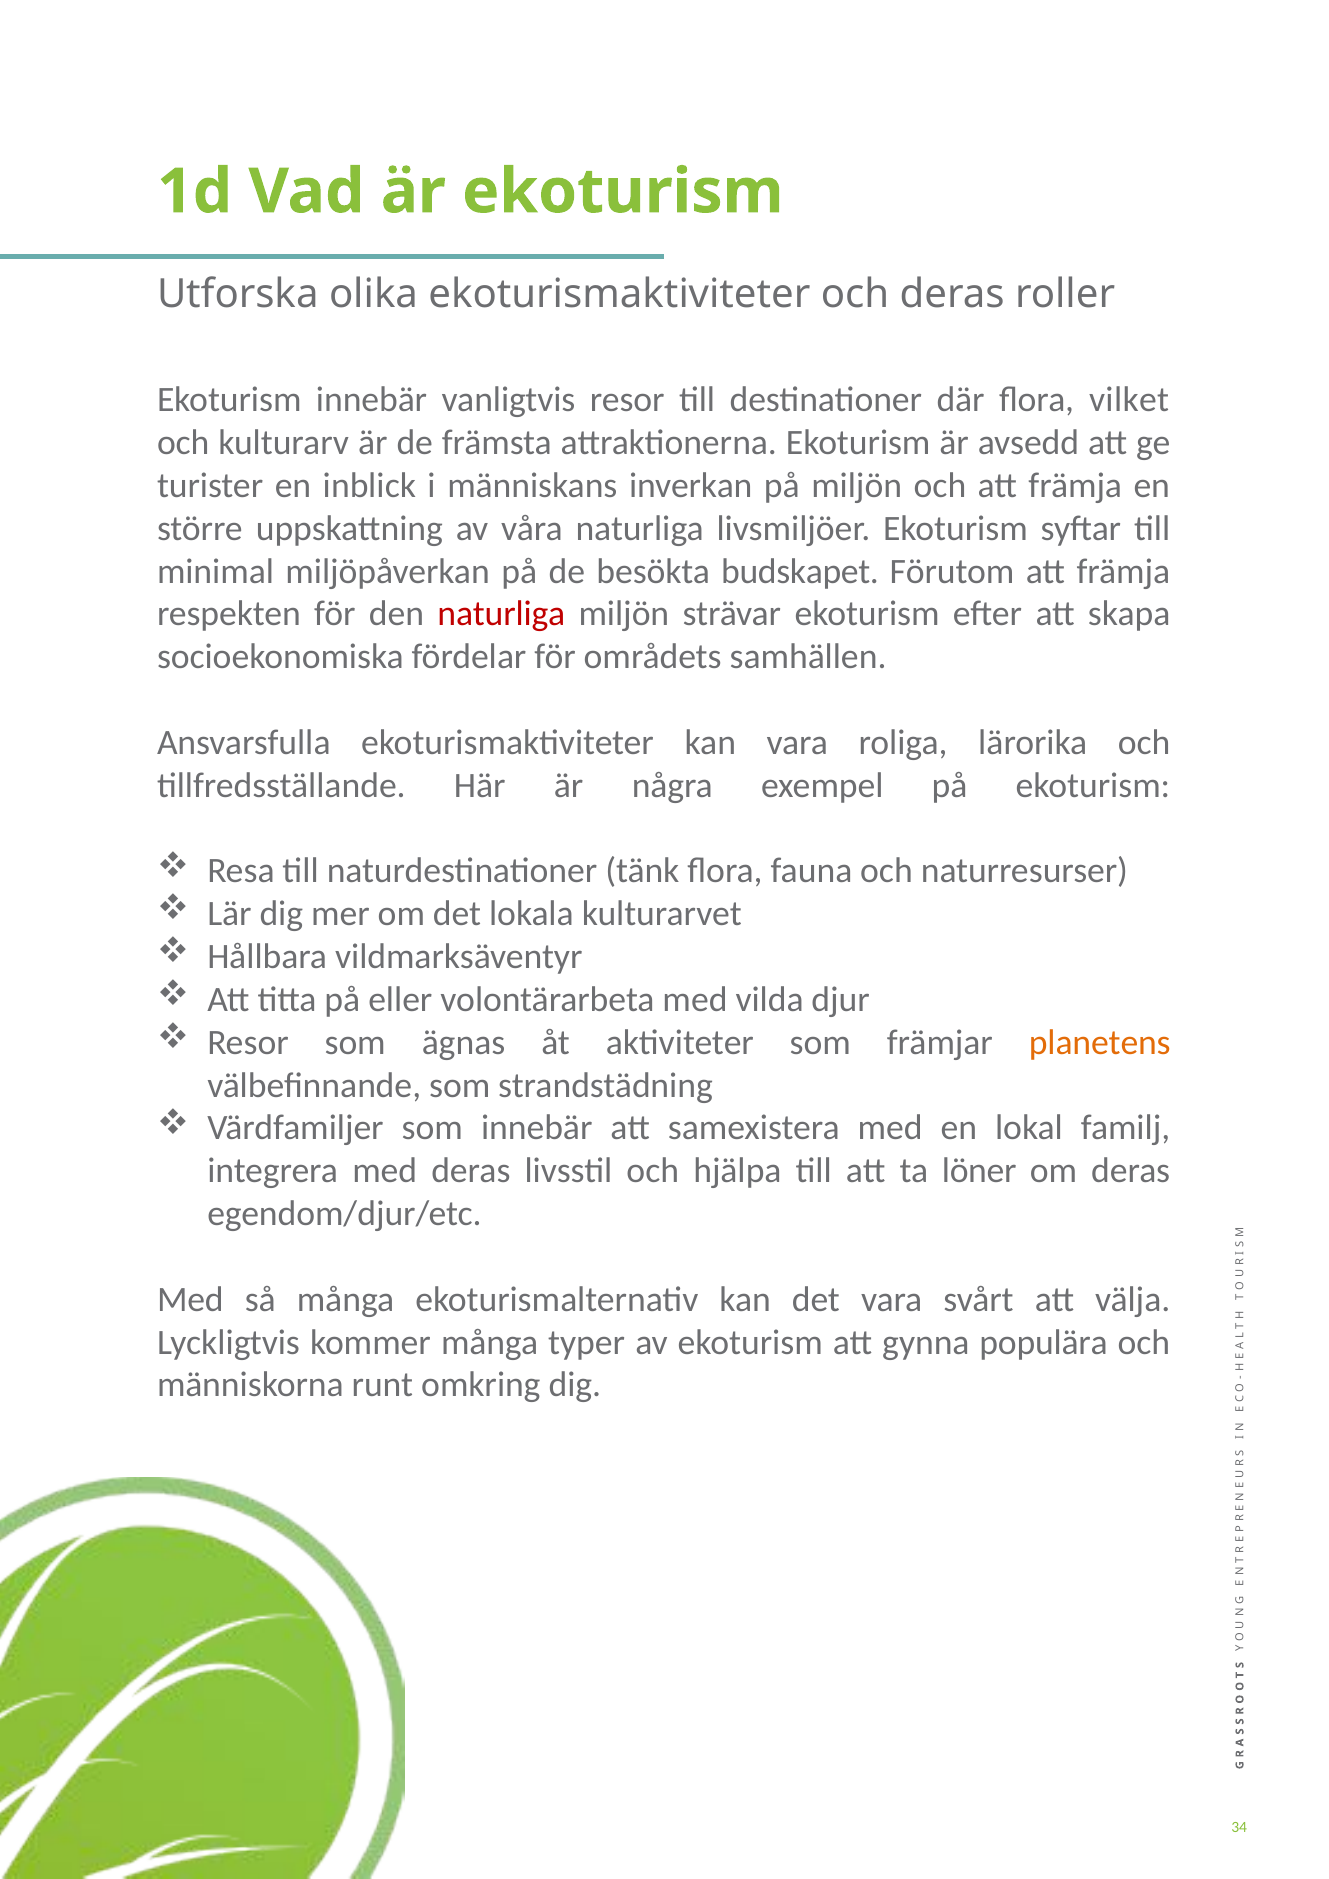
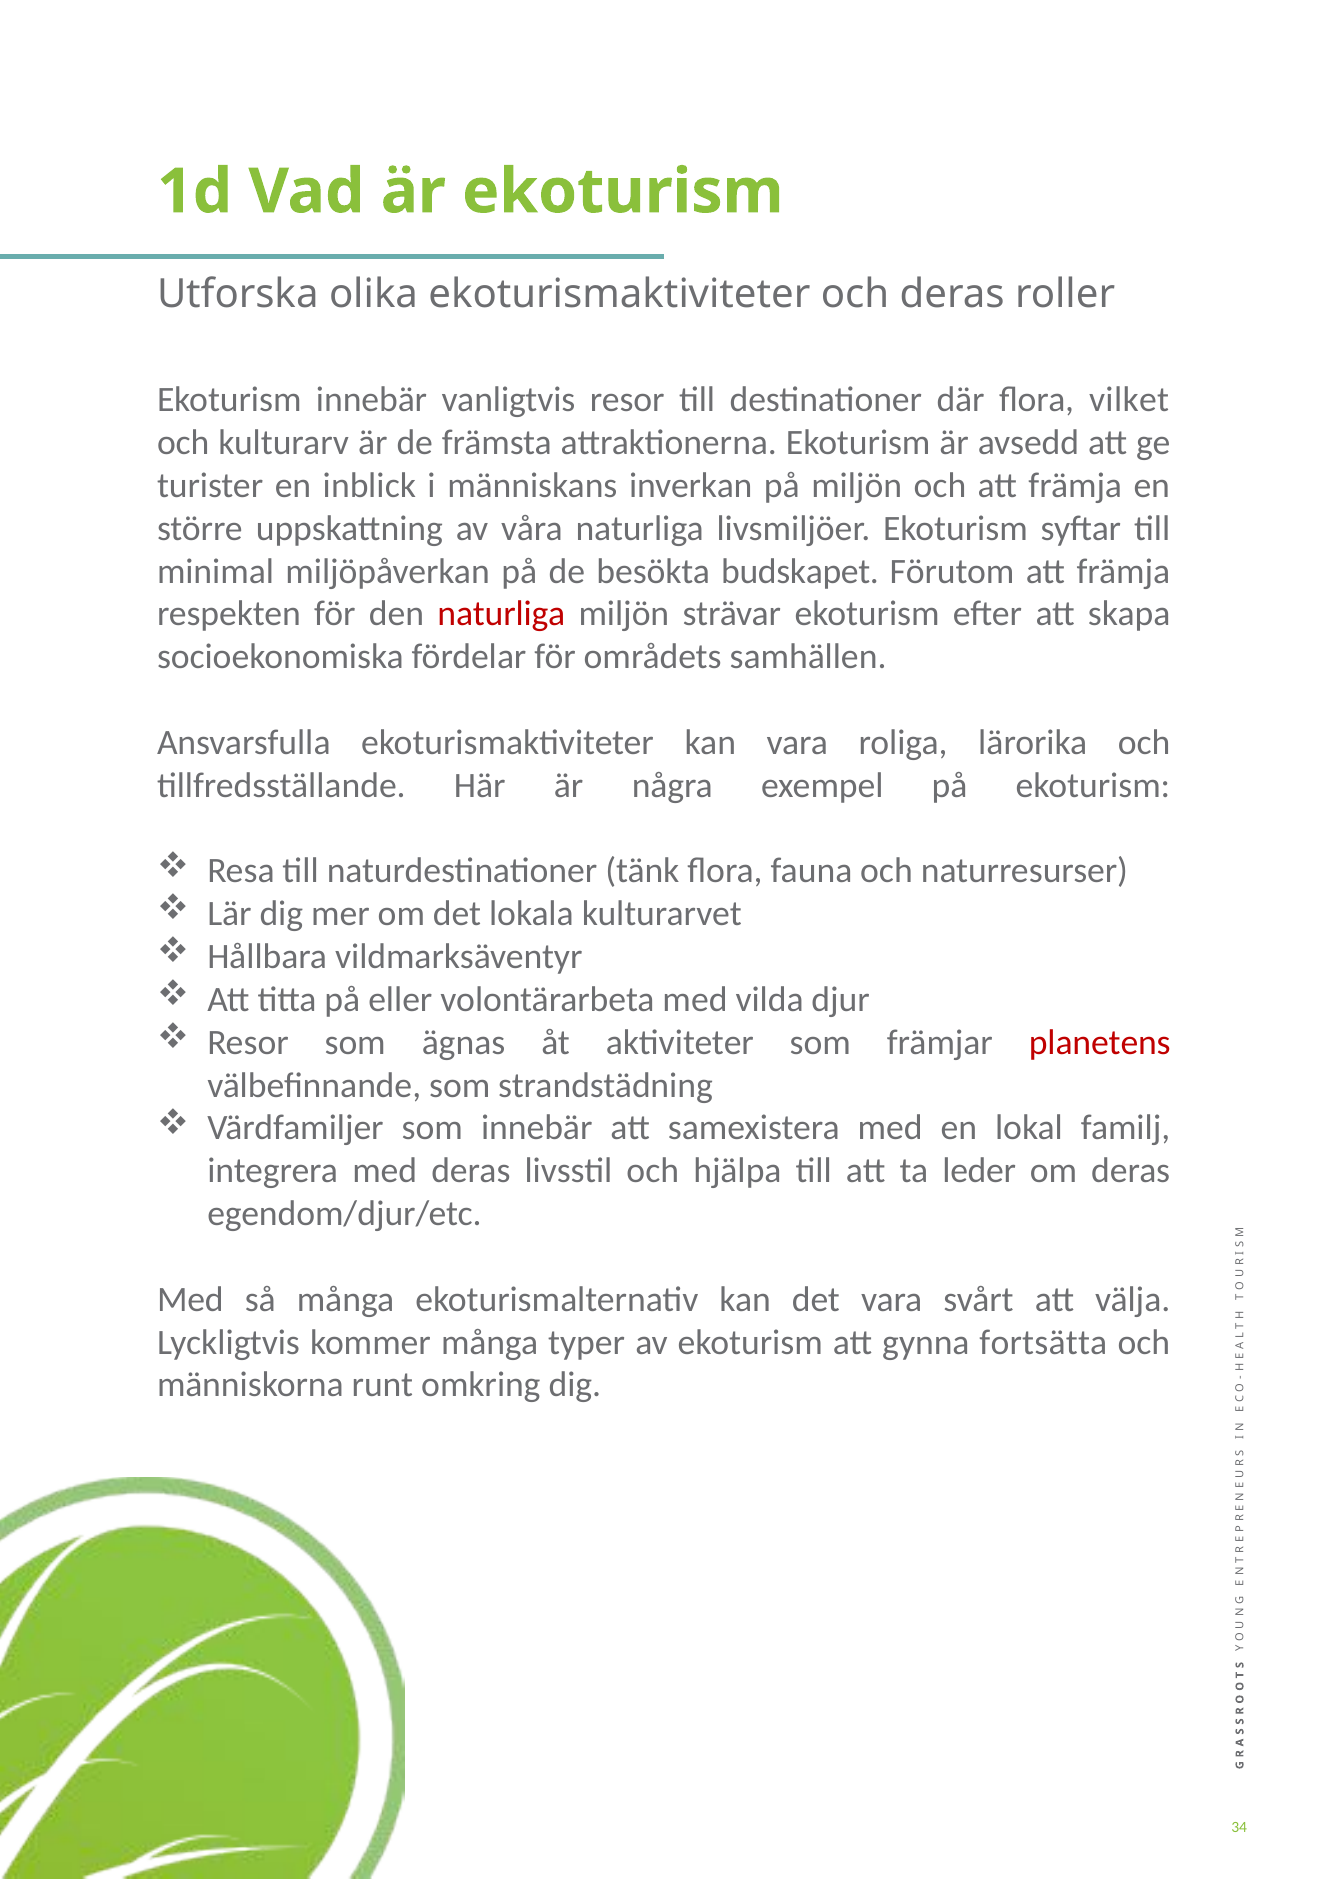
planetens colour: orange -> red
löner: löner -> leder
populära: populära -> fortsätta
